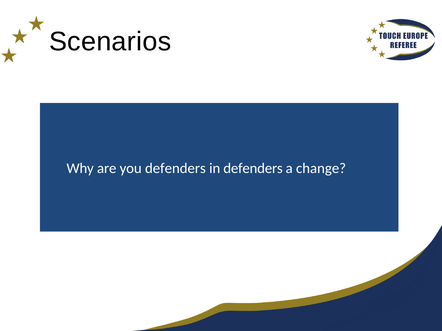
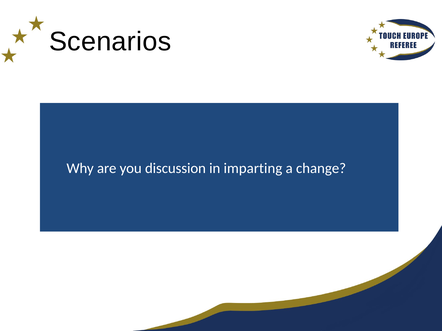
you defenders: defenders -> discussion
in defenders: defenders -> imparting
